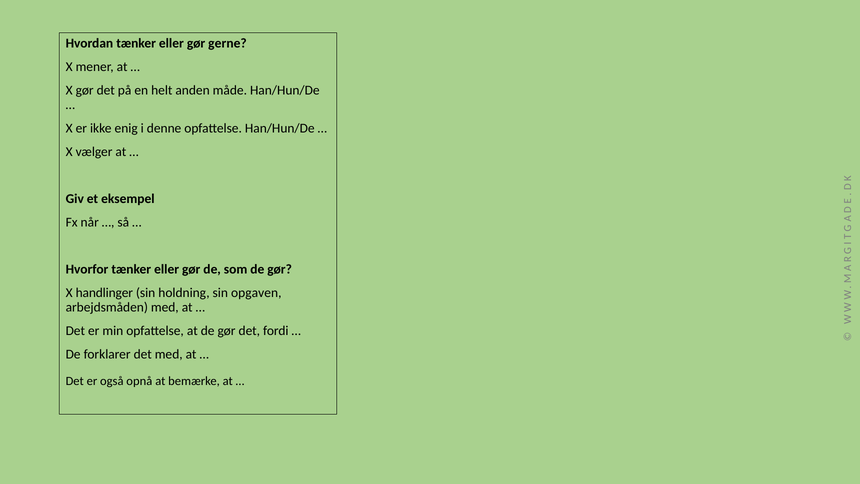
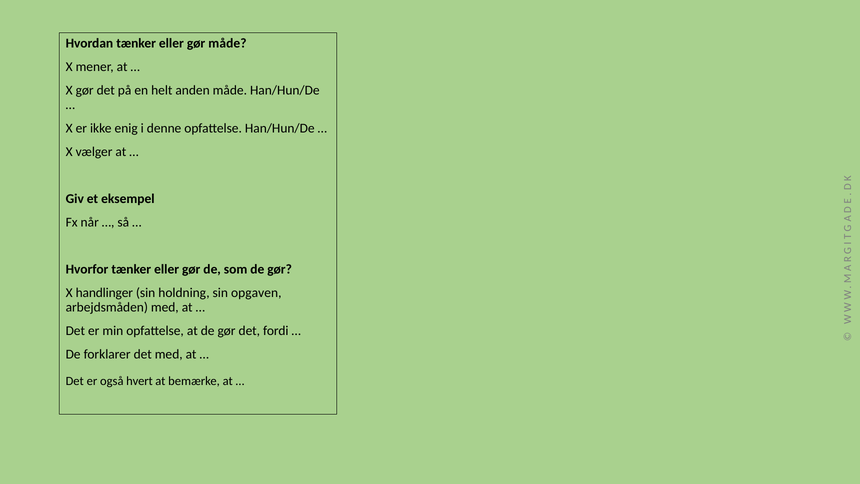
gør gerne: gerne -> måde
opnå: opnå -> hvert
